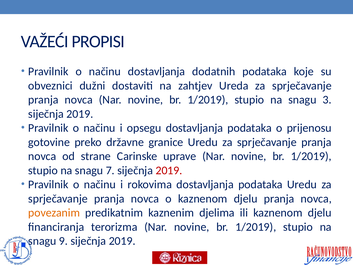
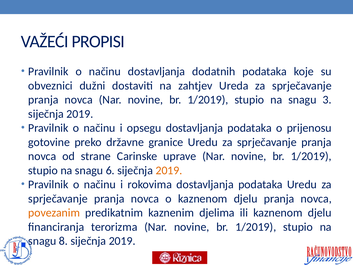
7: 7 -> 6
2019 at (169, 170) colour: red -> orange
9: 9 -> 8
